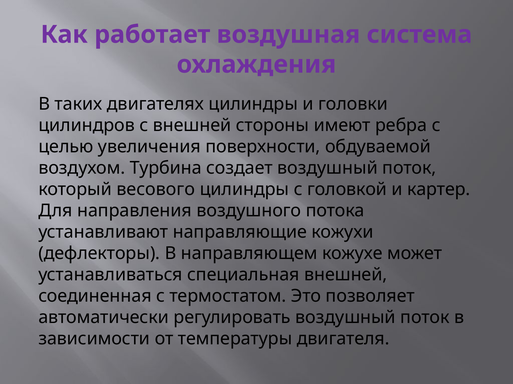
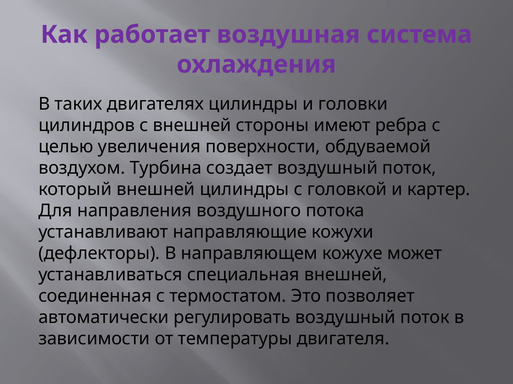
который весового: весового -> внешней
